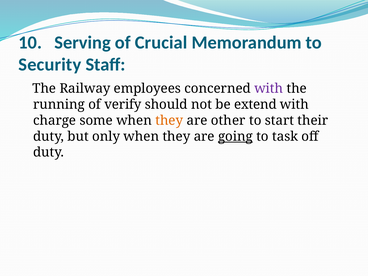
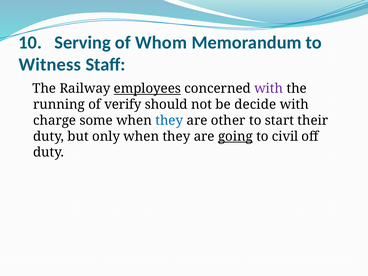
Crucial: Crucial -> Whom
Security: Security -> Witness
employees underline: none -> present
extend: extend -> decide
they at (169, 120) colour: orange -> blue
task: task -> civil
